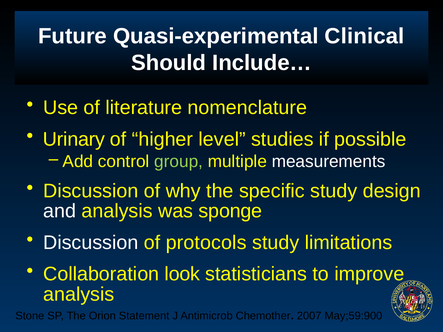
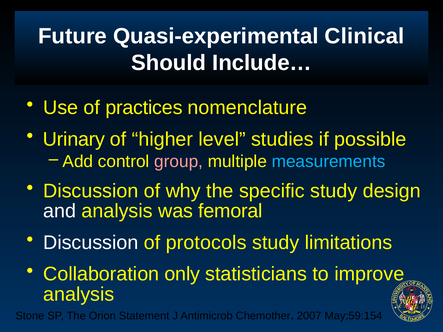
literature: literature -> practices
group colour: light green -> pink
measurements colour: white -> light blue
sponge: sponge -> femoral
look: look -> only
May;59:900: May;59:900 -> May;59:154
